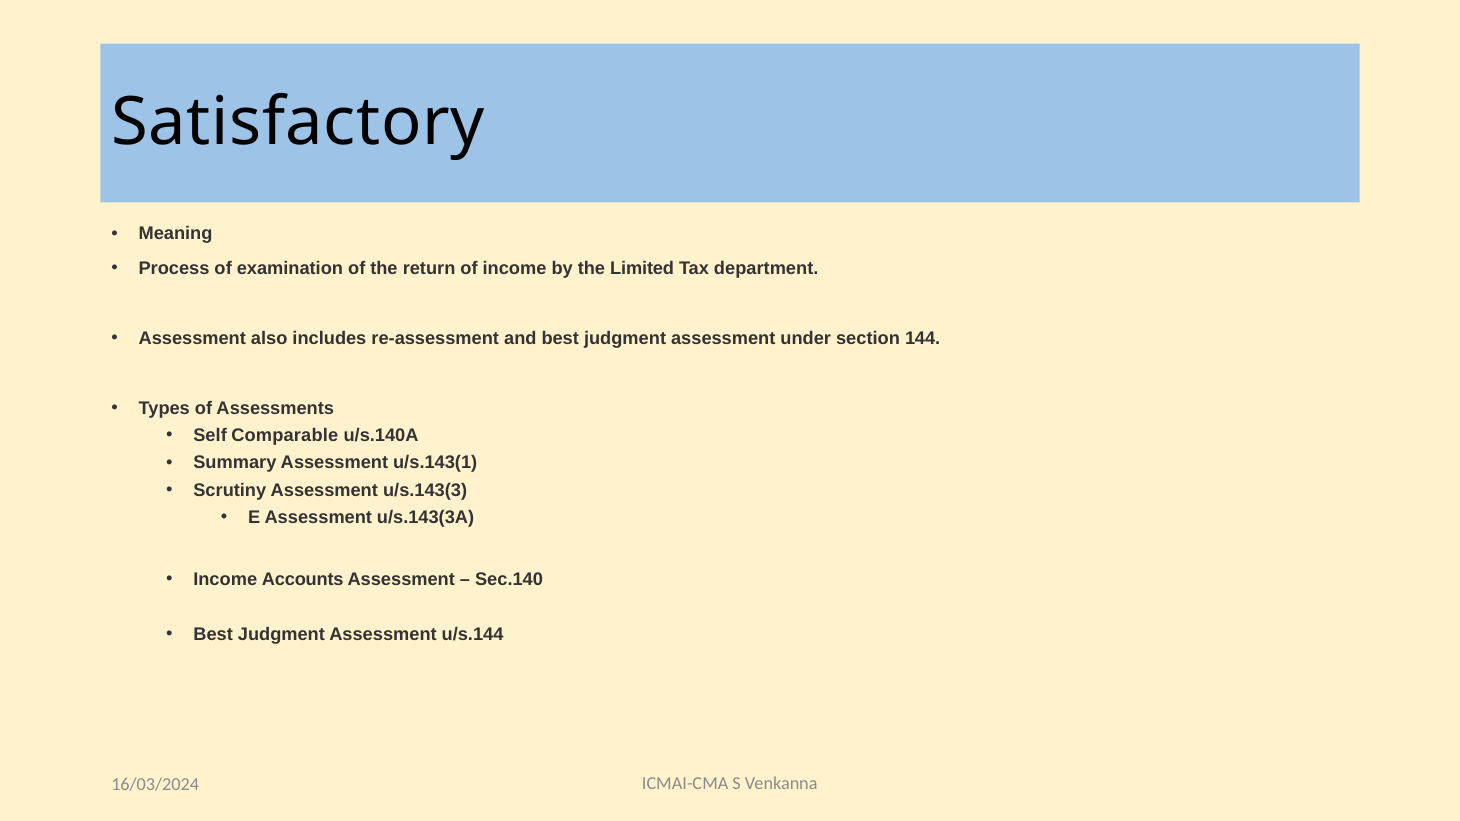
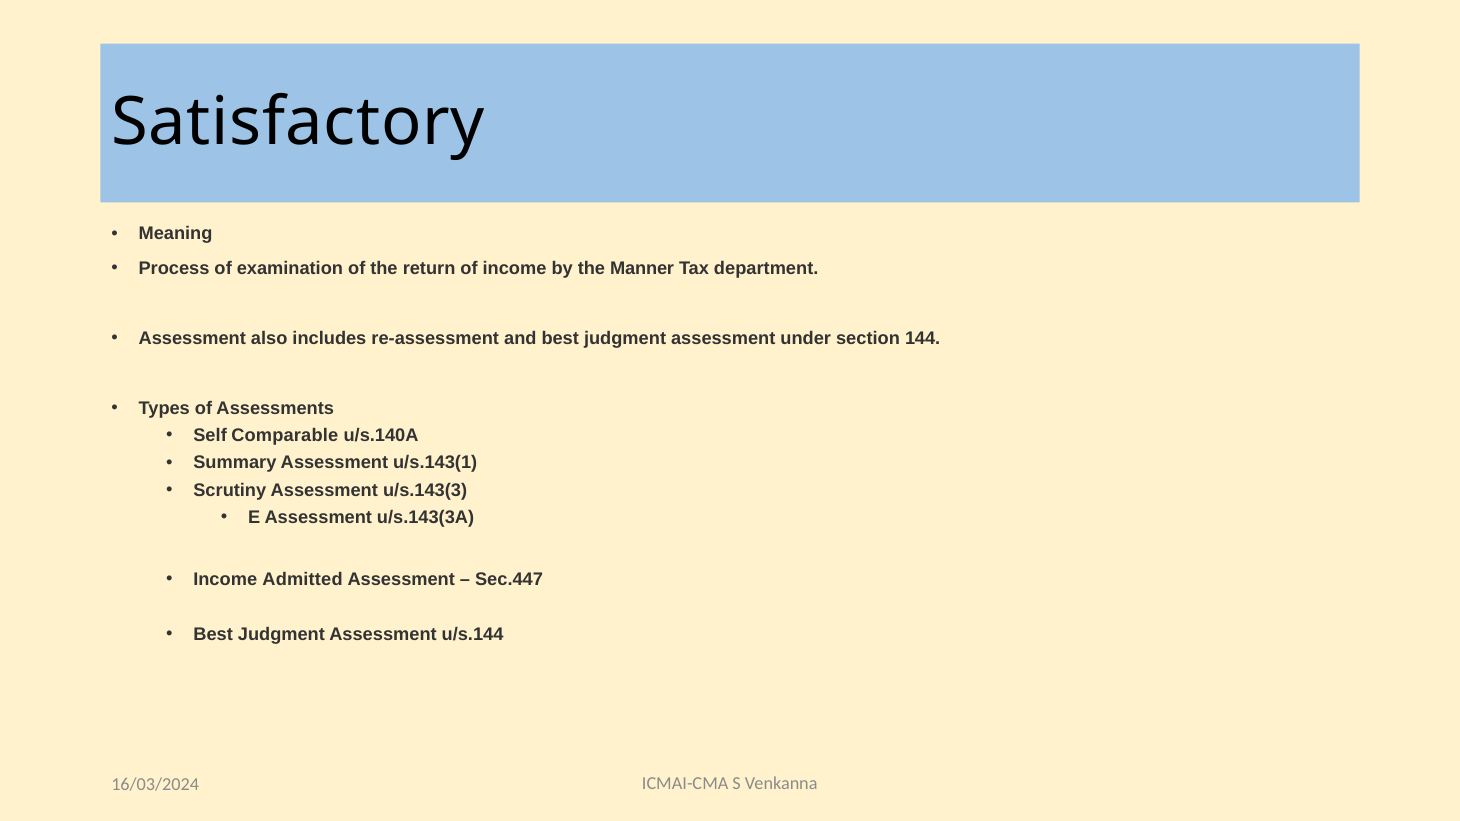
Limited: Limited -> Manner
Accounts: Accounts -> Admitted
Sec.140: Sec.140 -> Sec.447
